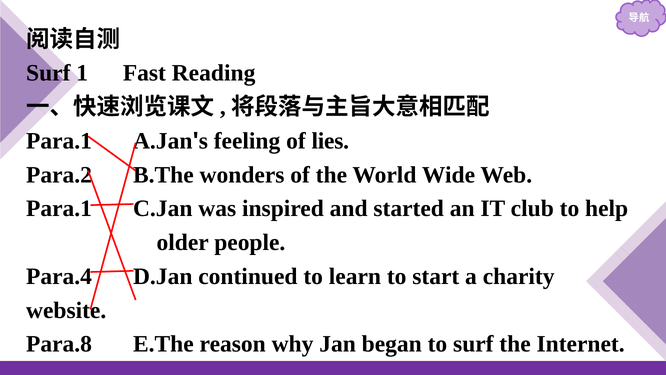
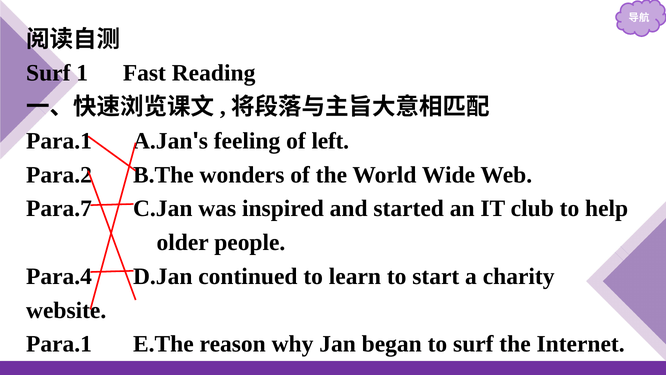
lies: lies -> left
Para.1 at (59, 208): Para.1 -> Para.7
Para.8 at (59, 344): Para.8 -> Para.1
